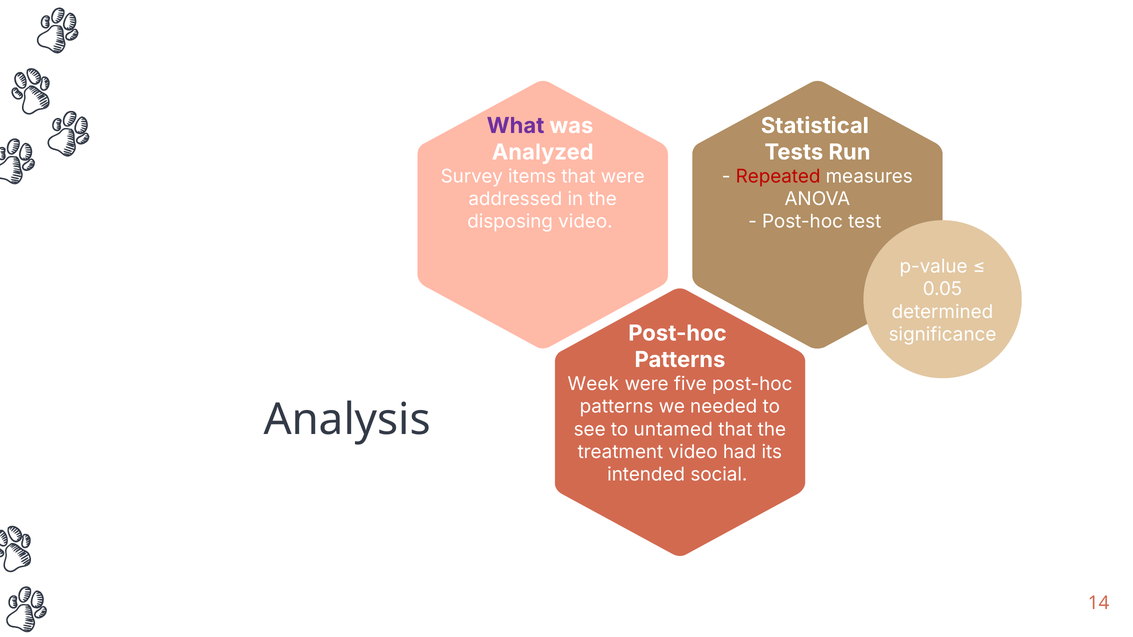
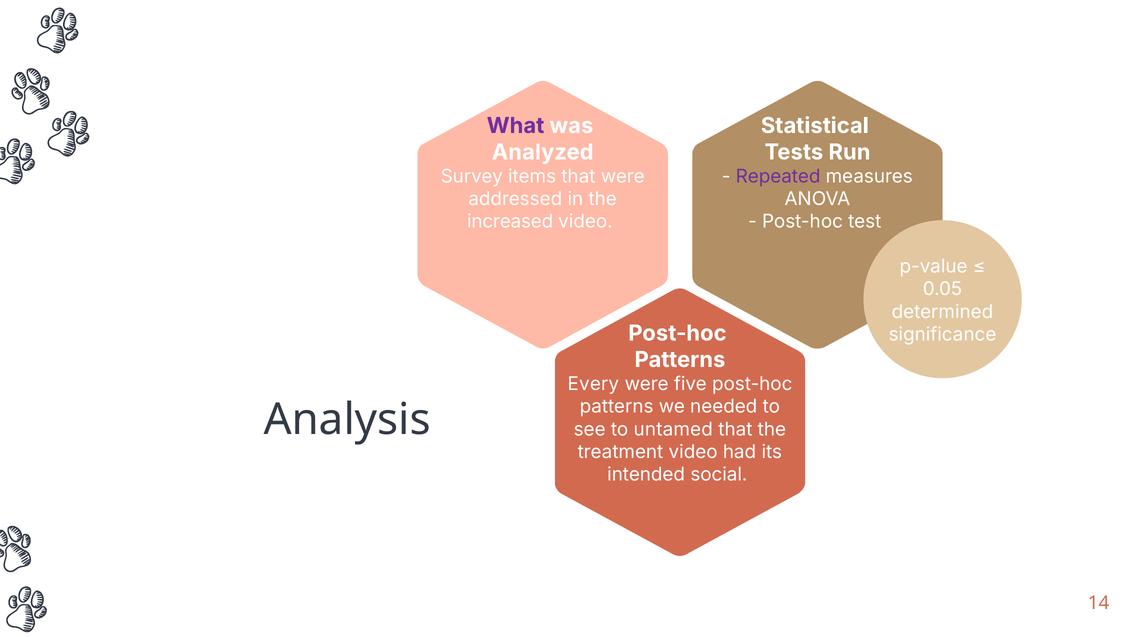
Repeated colour: red -> purple
disposing: disposing -> increased
Week: Week -> Every
